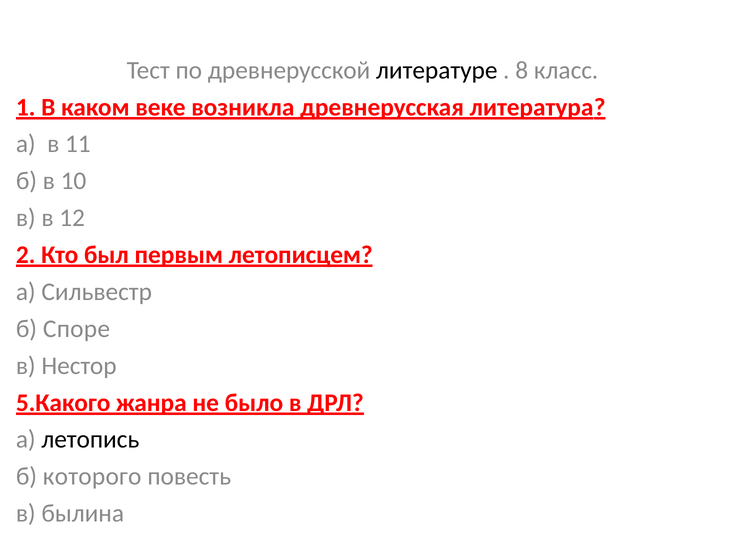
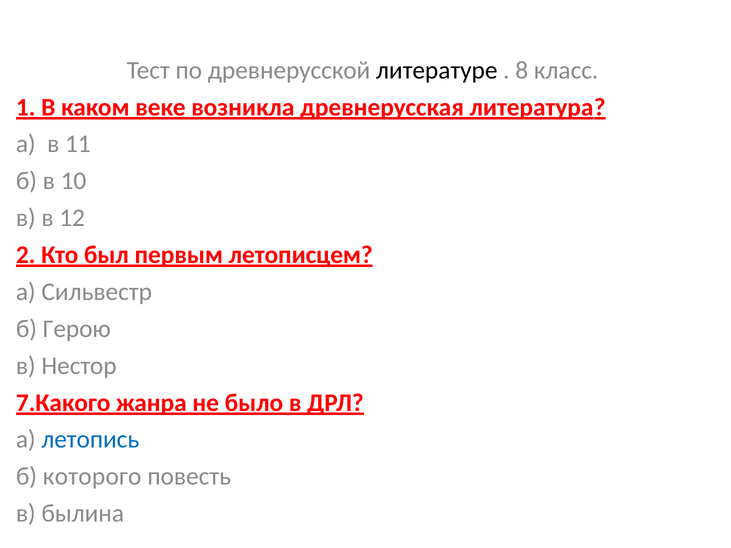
Споре: Споре -> Герою
5.Какого: 5.Какого -> 7.Какого
летопись colour: black -> blue
